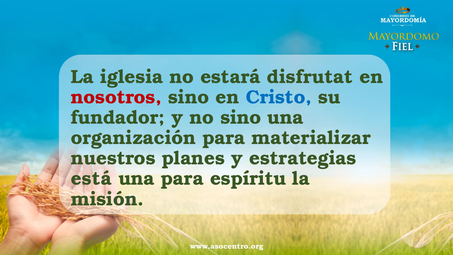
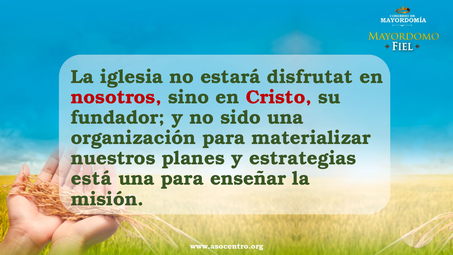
Cristo colour: blue -> red
no sino: sino -> sido
espíritu: espíritu -> enseñar
